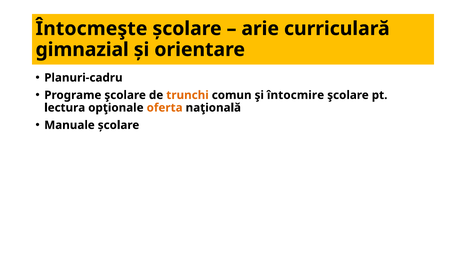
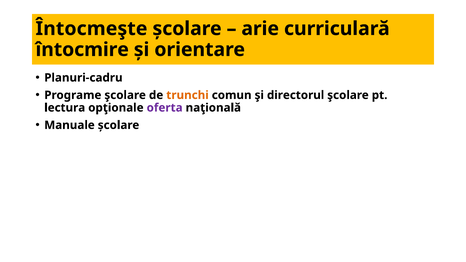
gimnazial: gimnazial -> întocmire
întocmire: întocmire -> directorul
oferta colour: orange -> purple
